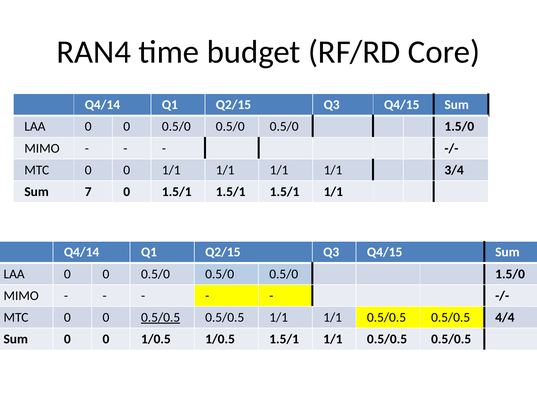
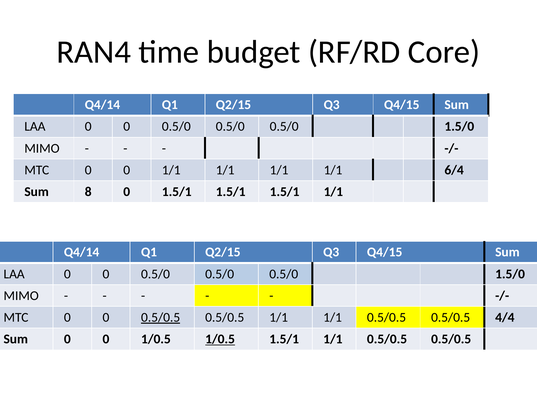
3/4: 3/4 -> 6/4
7: 7 -> 8
1/0.5 at (220, 340) underline: none -> present
